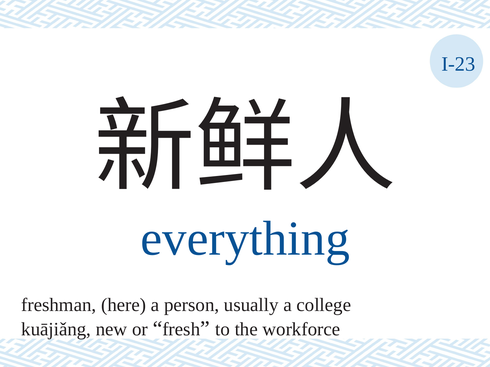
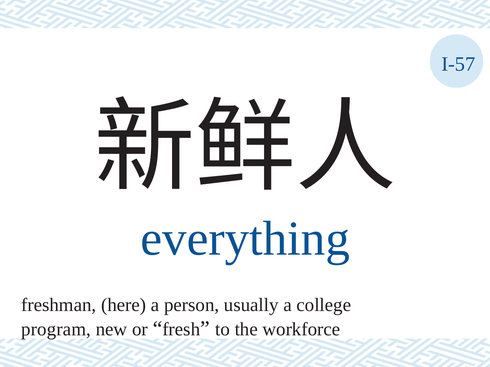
I-23: I-23 -> I-57
kuājiǎng: kuājiǎng -> program
